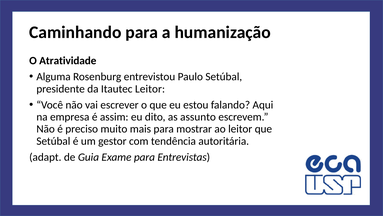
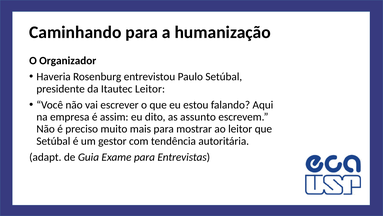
Atratividade: Atratividade -> Organizador
Alguma: Alguma -> Haveria
